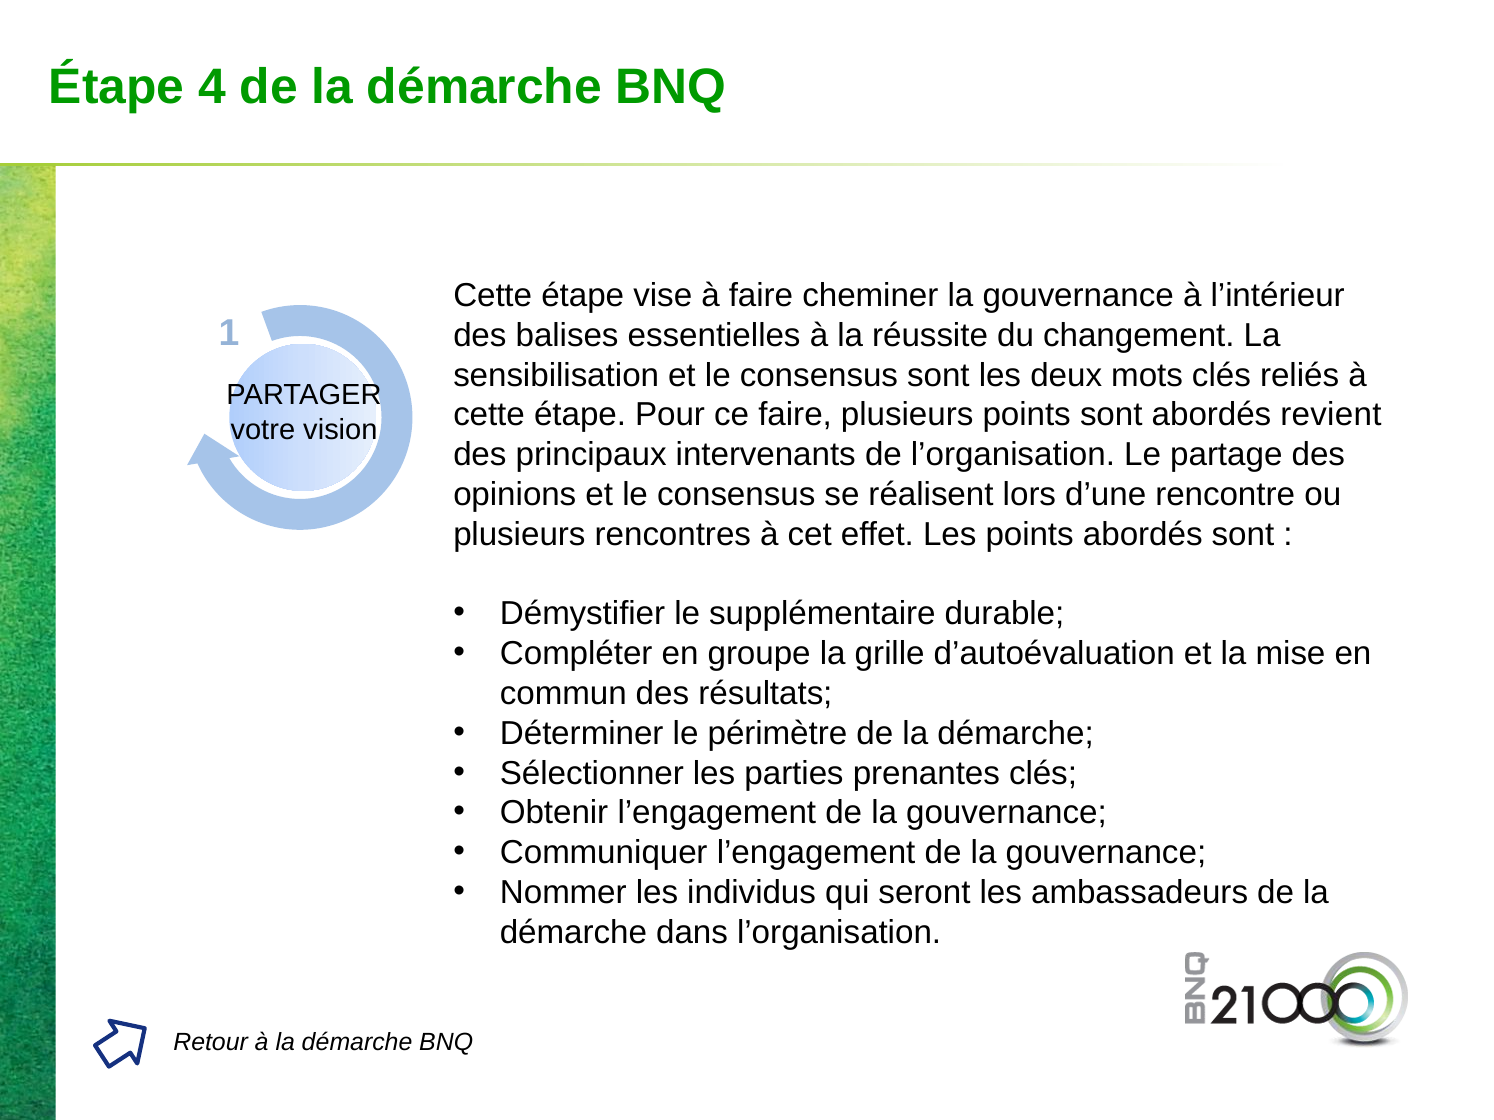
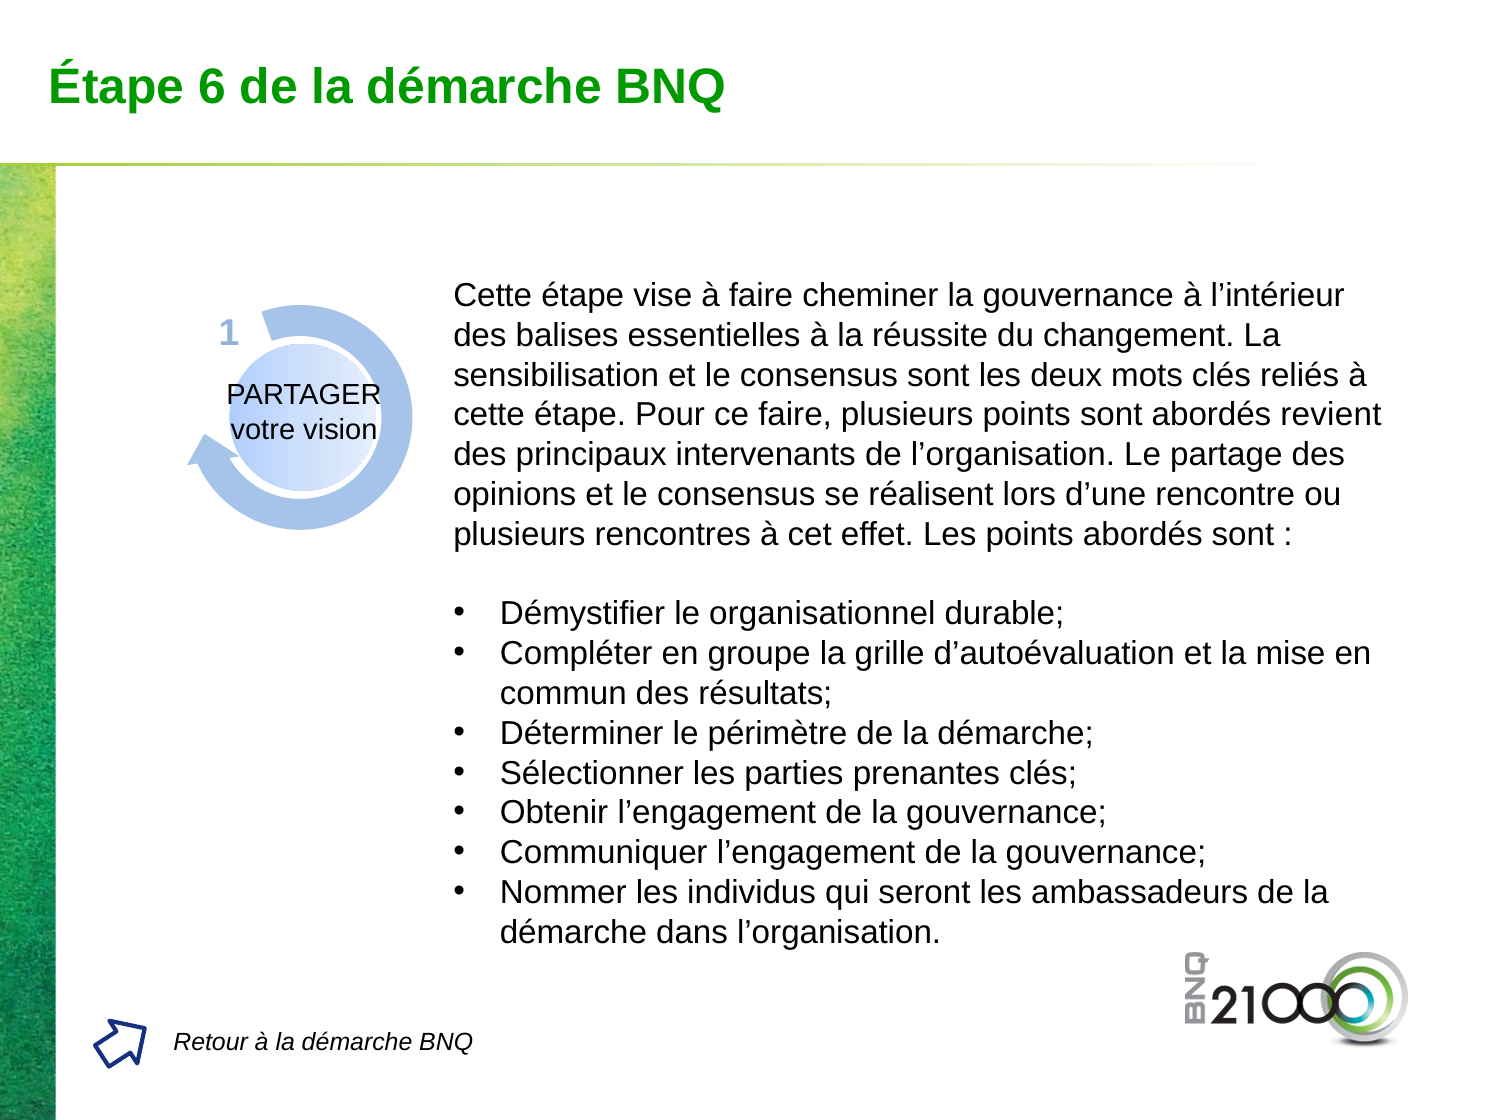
4: 4 -> 6
supplémentaire: supplémentaire -> organisationnel
